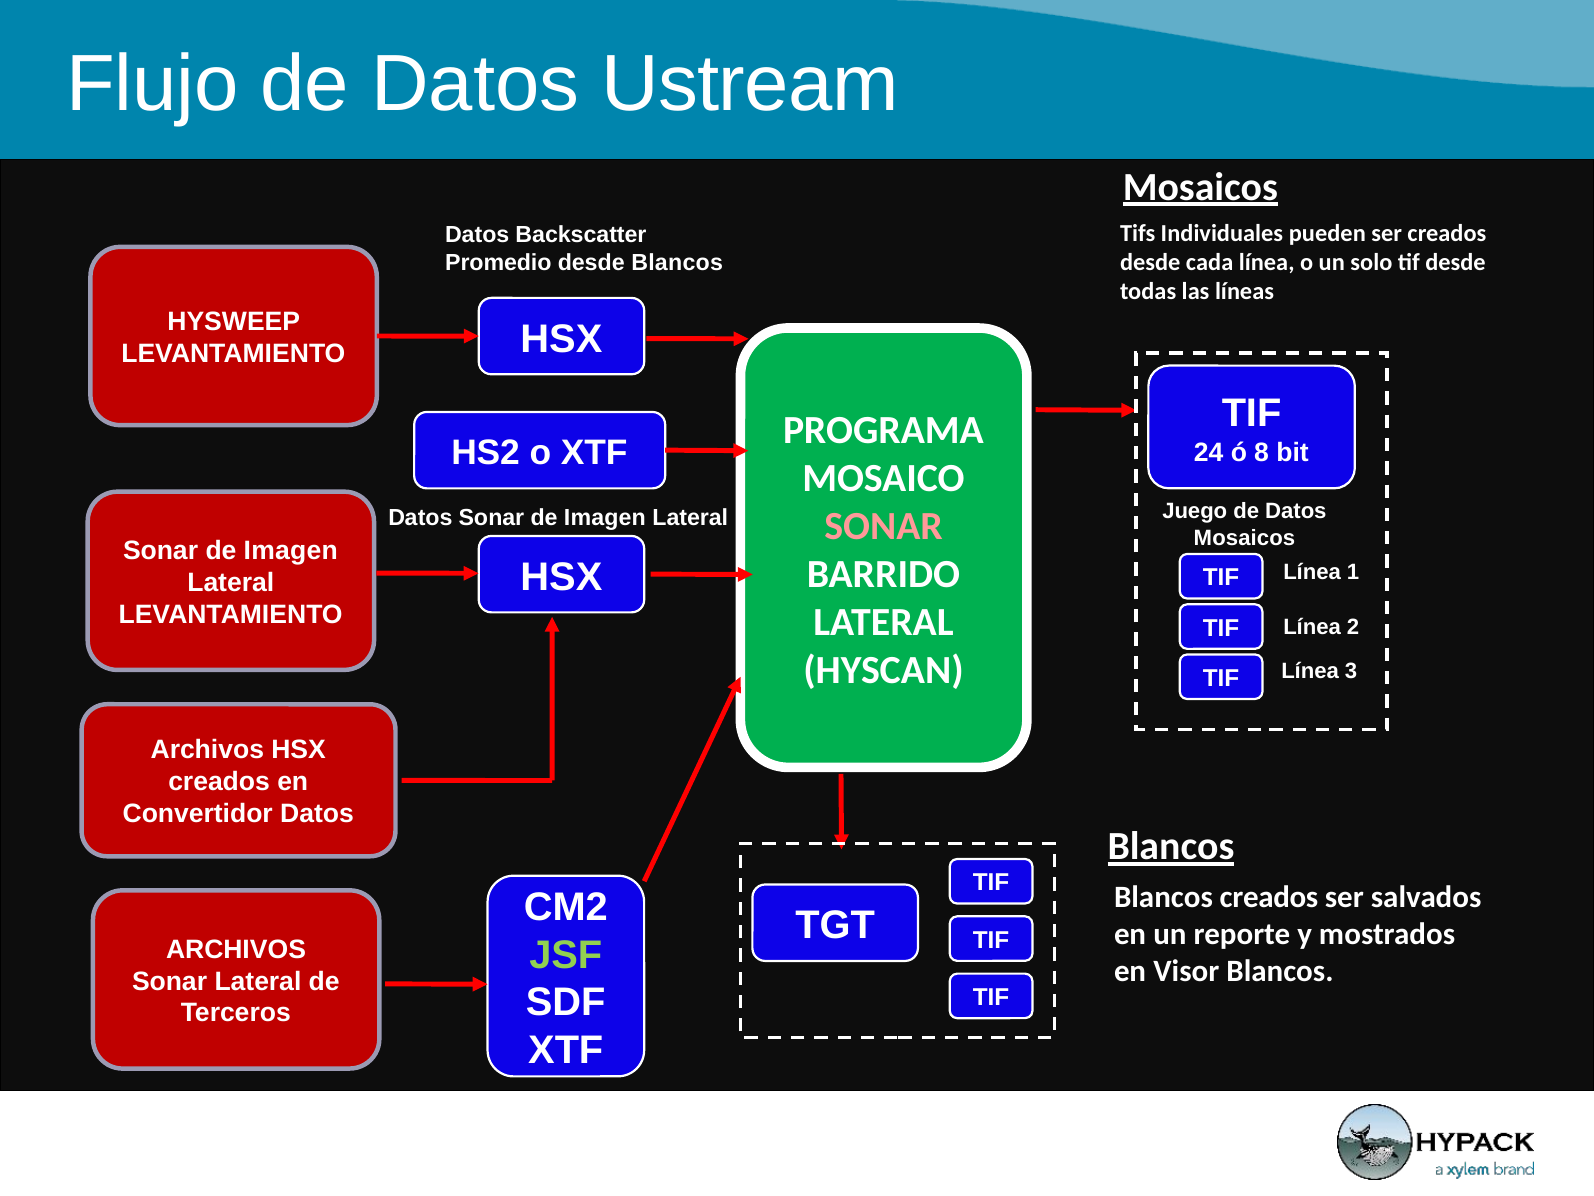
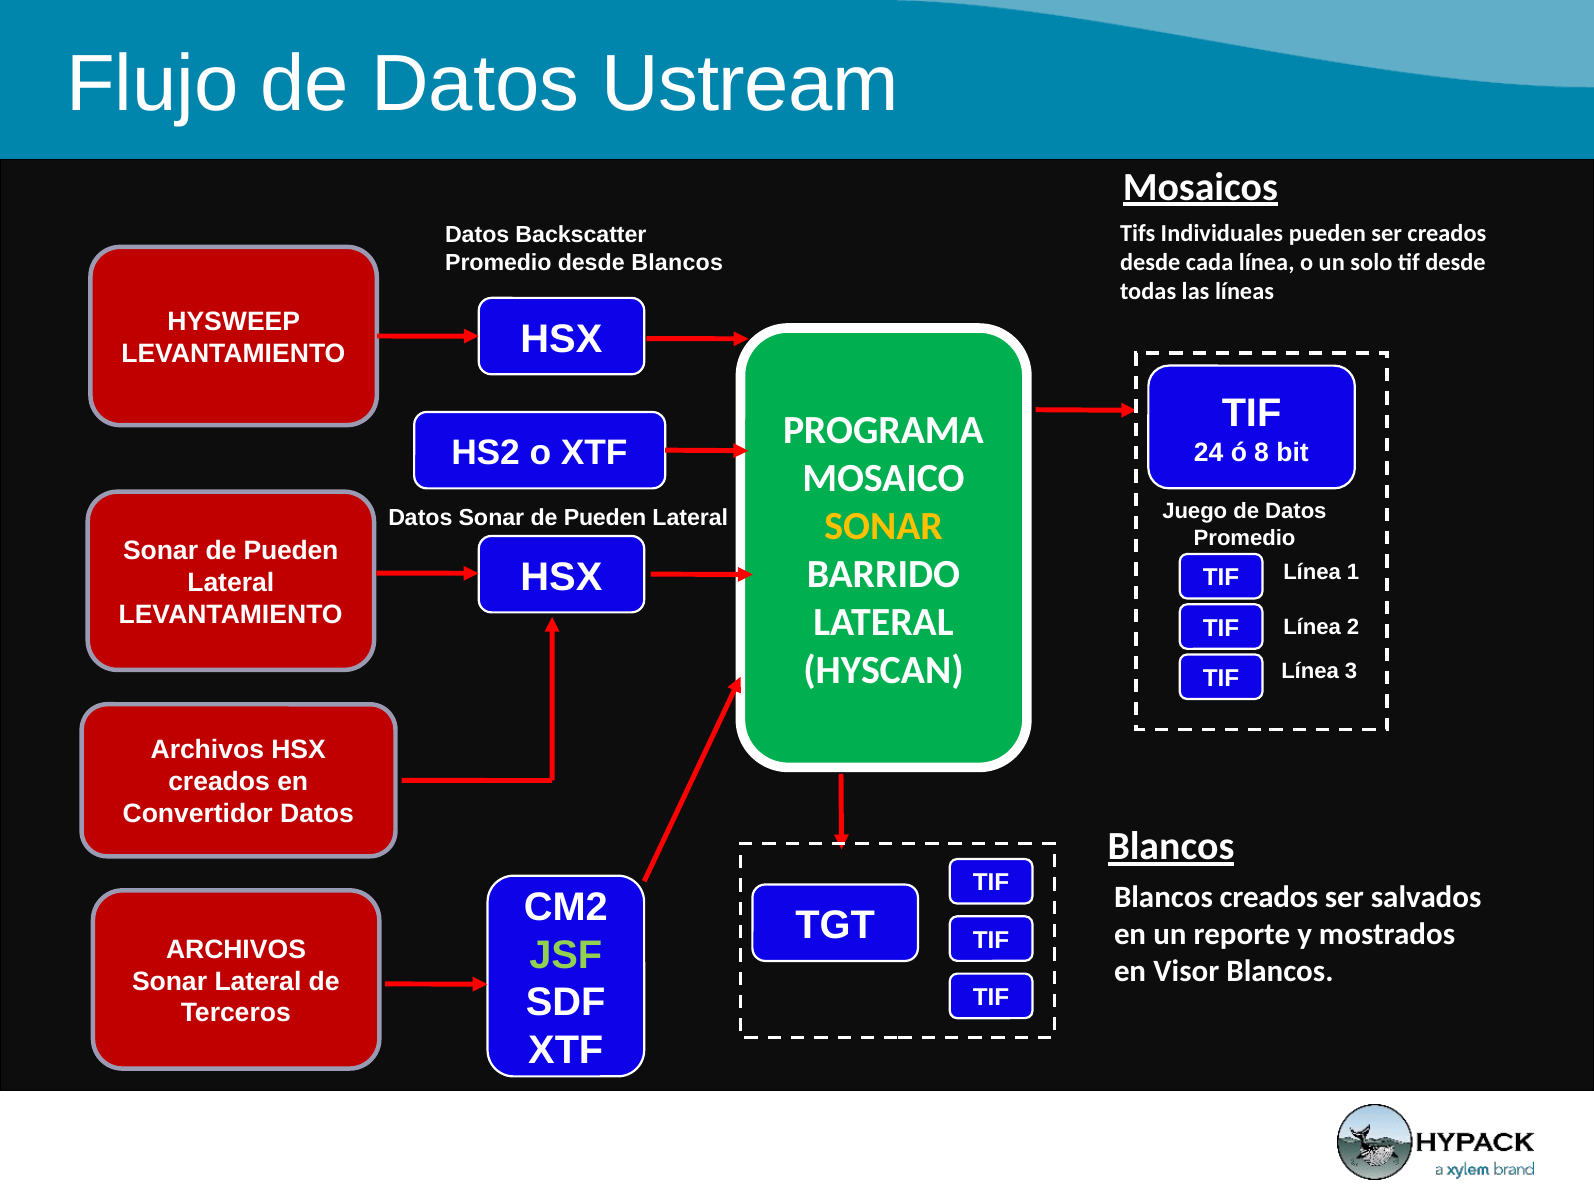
Datos Sonar de Imagen: Imagen -> Pueden
SONAR at (884, 526) colour: pink -> yellow
Mosaicos at (1245, 538): Mosaicos -> Promedio
Imagen at (291, 550): Imagen -> Pueden
